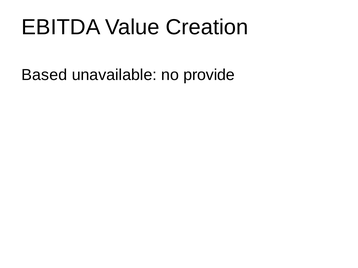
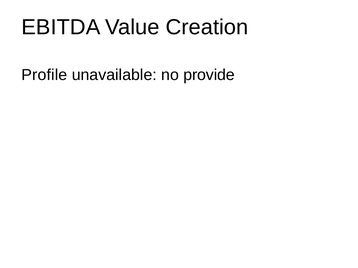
Based: Based -> Profile
